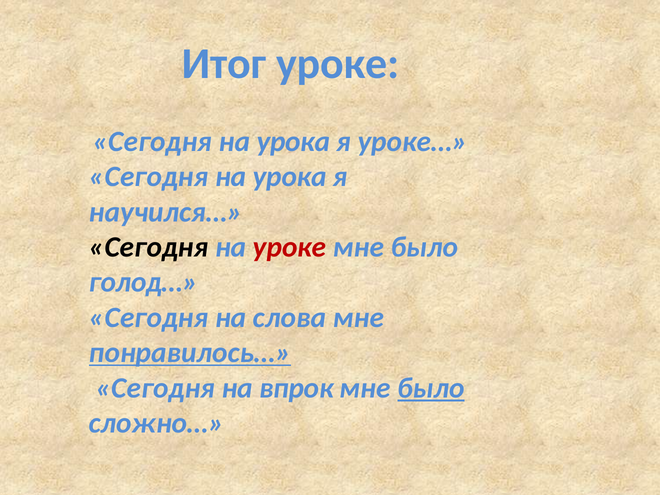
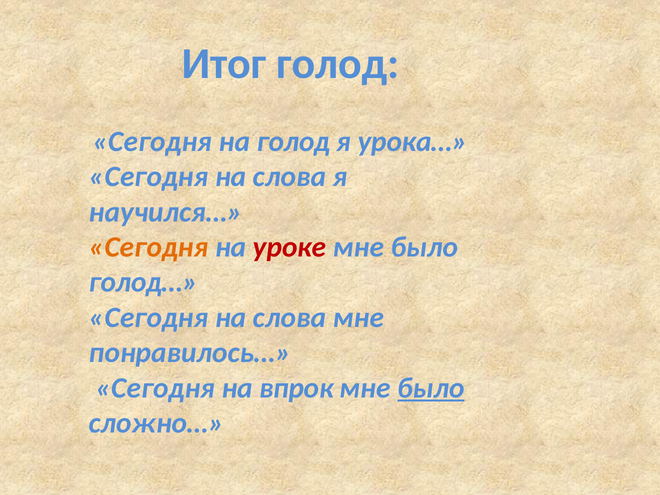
Итог уроке: уроке -> голод
урока at (293, 141): урока -> голод
уроке…: уроке… -> урока…
урока at (290, 177): урока -> слова
Сегодня at (149, 247) colour: black -> orange
понравилось… underline: present -> none
